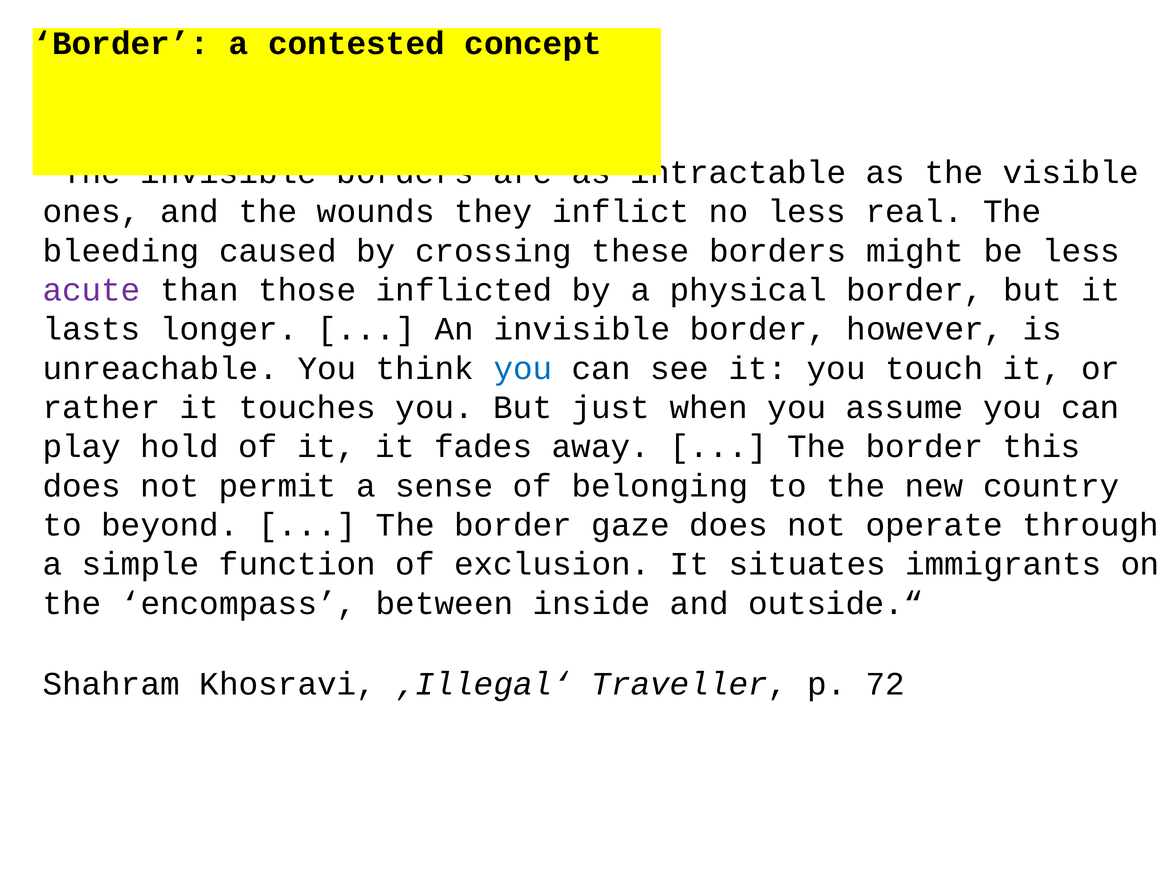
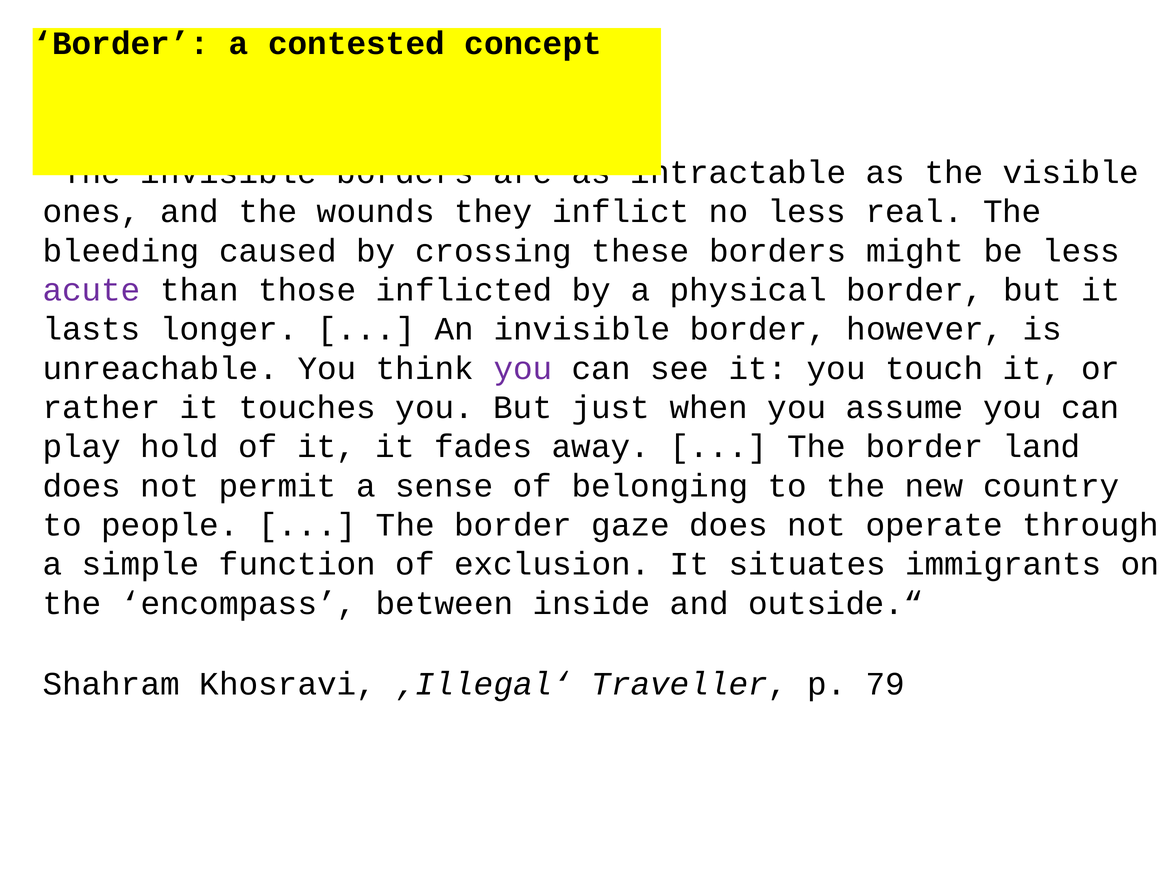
you at (523, 368) colour: blue -> purple
this: this -> land
beyond: beyond -> people
72: 72 -> 79
